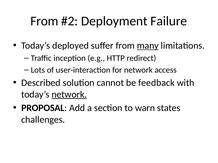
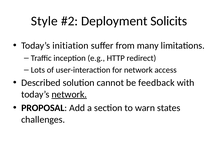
From at (44, 21): From -> Style
Failure: Failure -> Solicits
deployed: deployed -> initiation
many underline: present -> none
